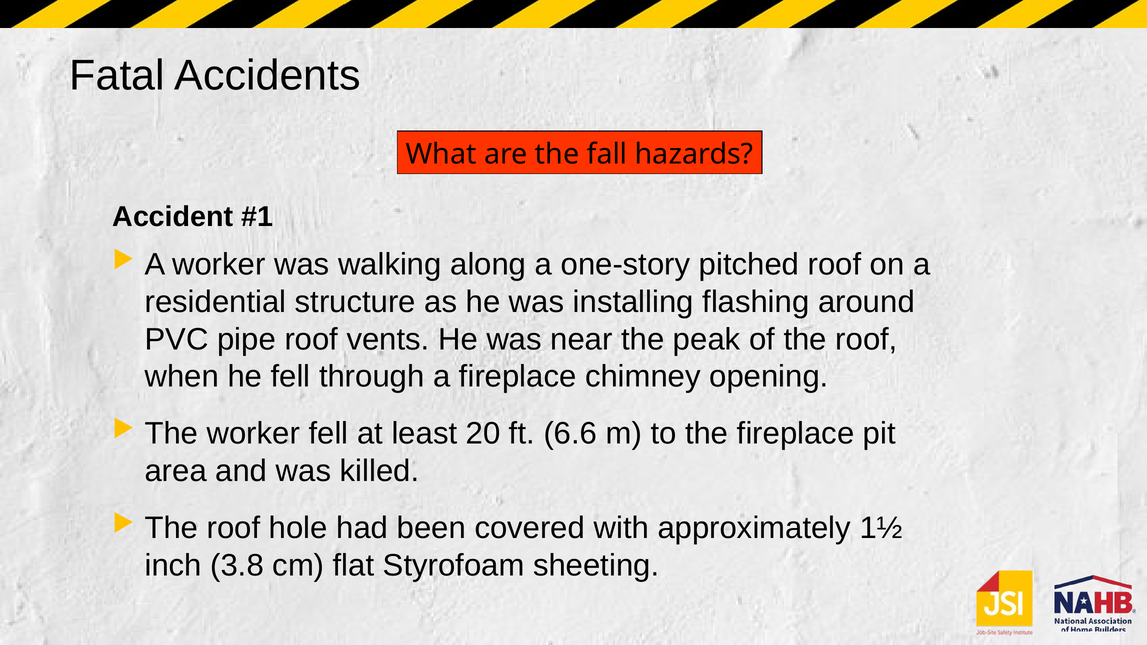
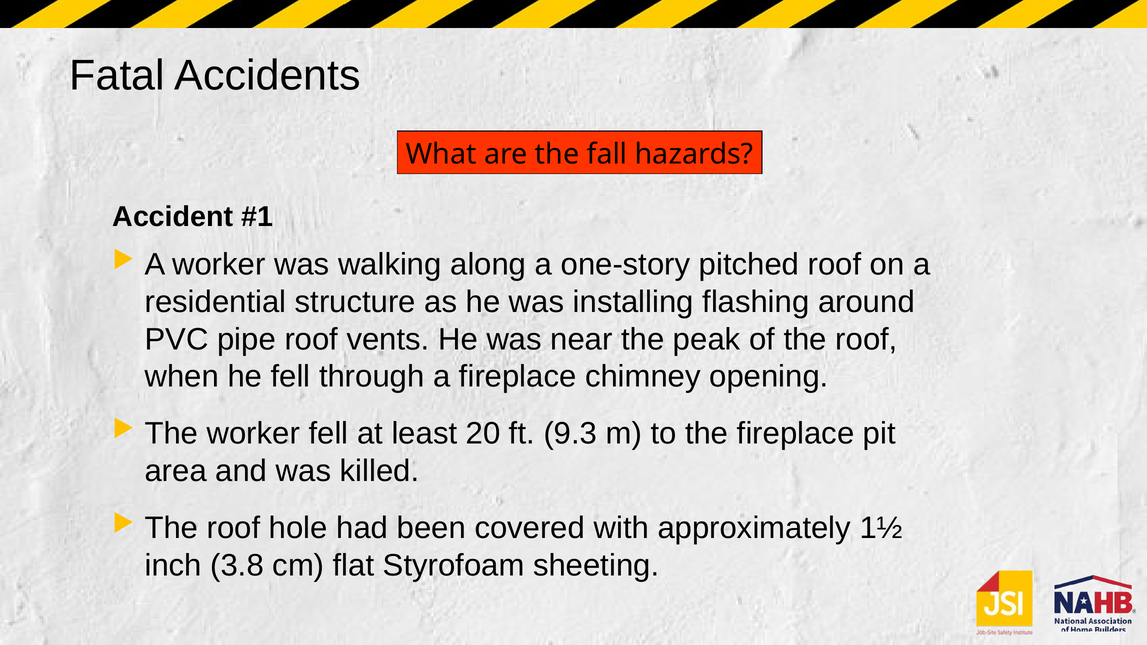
6.6: 6.6 -> 9.3
